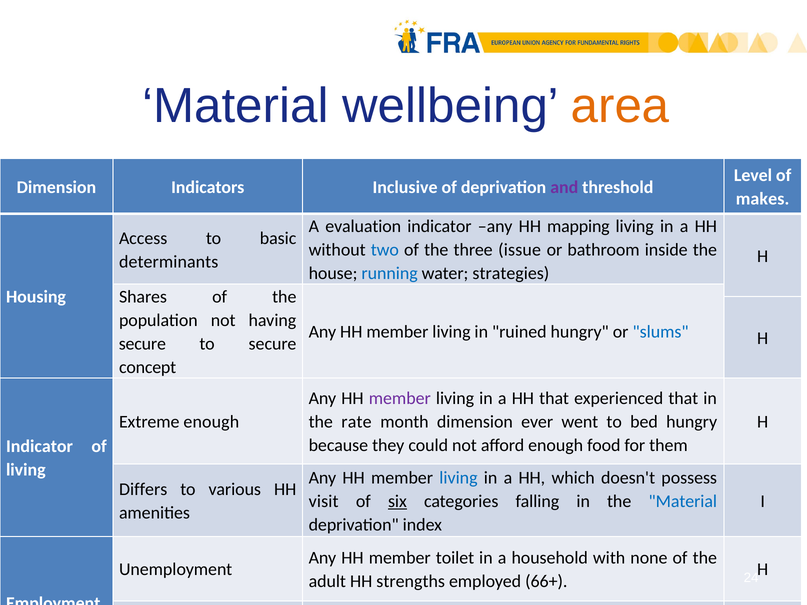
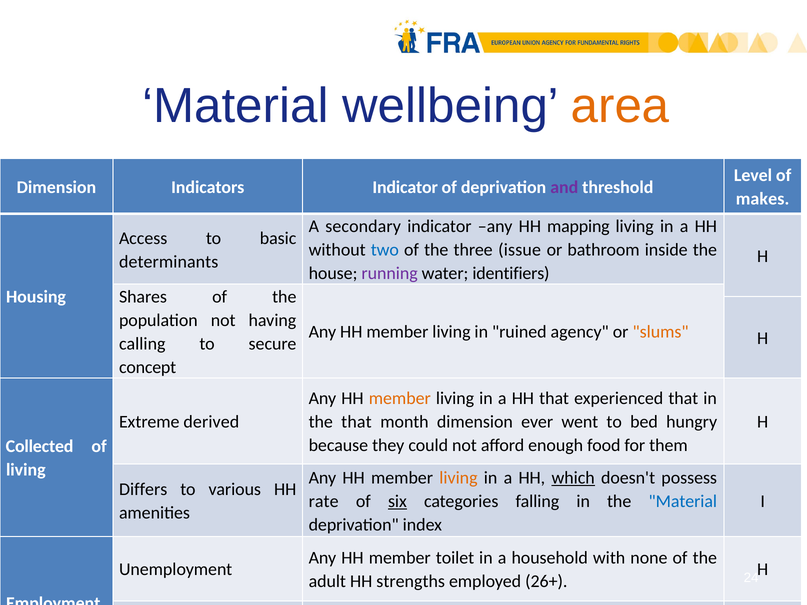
Indicators Inclusive: Inclusive -> Indicator
evaluation: evaluation -> secondary
running colour: blue -> purple
strategies: strategies -> identifiers
ruined hungry: hungry -> agency
slums colour: blue -> orange
secure at (142, 344): secure -> calling
member at (400, 399) colour: purple -> orange
Extreme enough: enough -> derived
the rate: rate -> that
Indicator at (39, 447): Indicator -> Collected
living at (458, 478) colour: blue -> orange
which at (573, 478) underline: none -> present
visit: visit -> rate
66+: 66+ -> 26+
